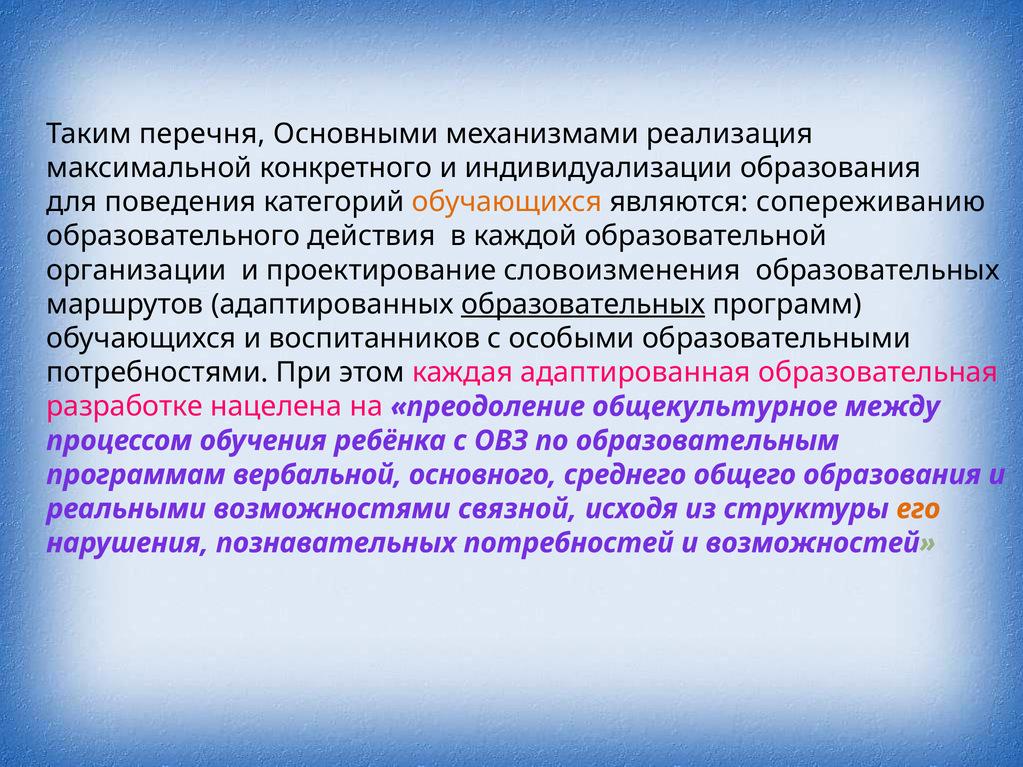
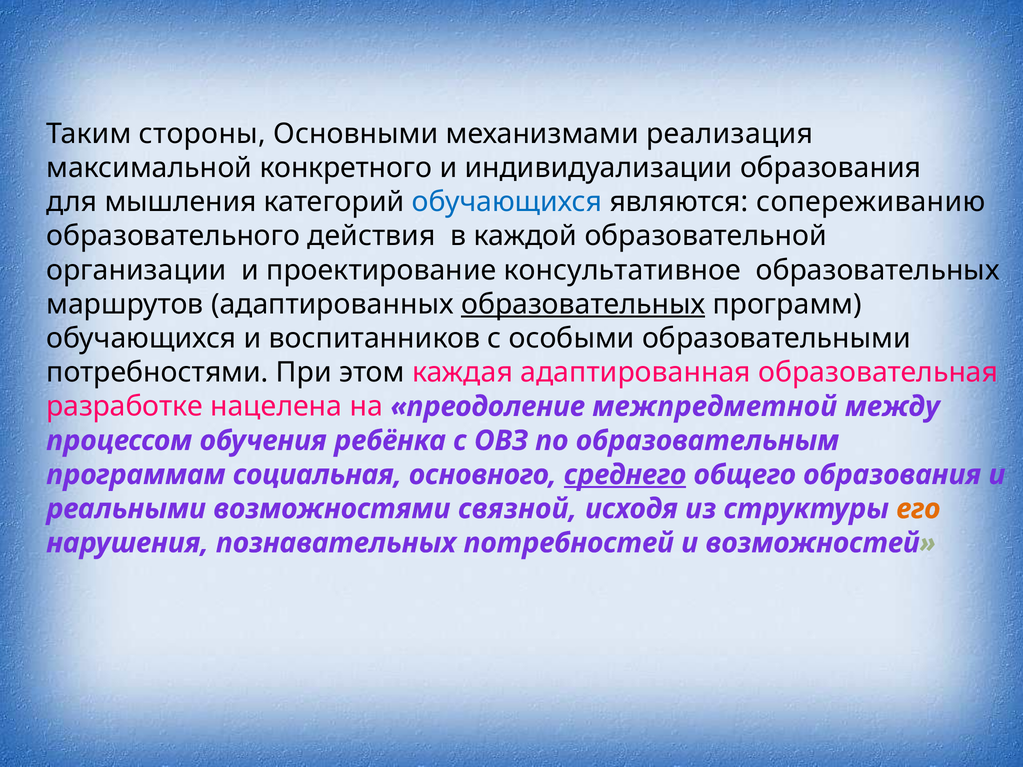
перечня: перечня -> стороны
поведения: поведения -> мышления
обучающихся at (507, 202) colour: orange -> blue
словоизменения: словоизменения -> консультативное
общекультурное: общекультурное -> межпредметной
вербальной: вербальной -> социальная
среднего underline: none -> present
